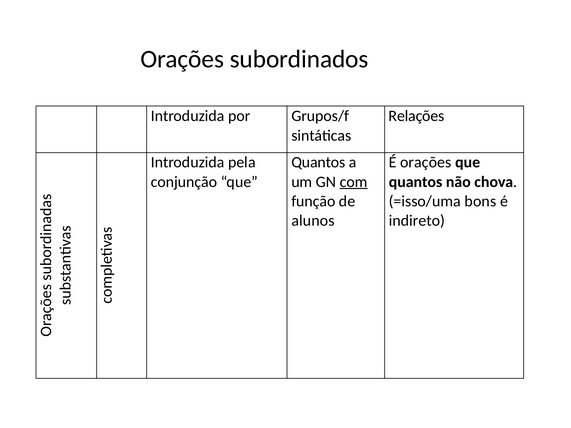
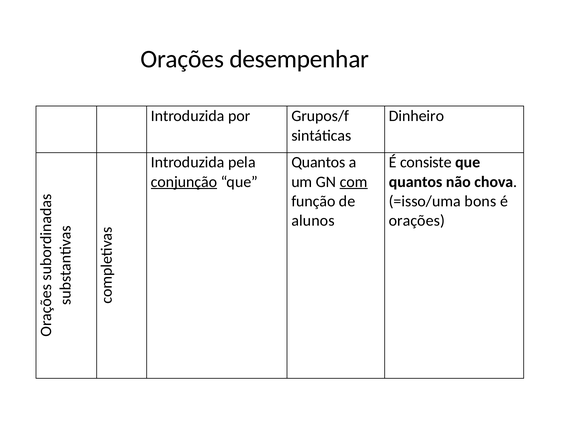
subordinados: subordinados -> desempenhar
Relações: Relações -> Dinheiro
É orações: orações -> consiste
conjunção underline: none -> present
indireto at (417, 221): indireto -> orações
